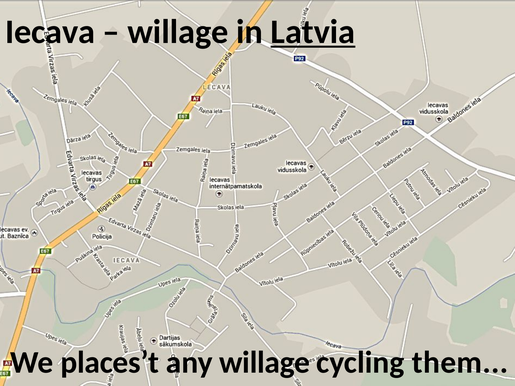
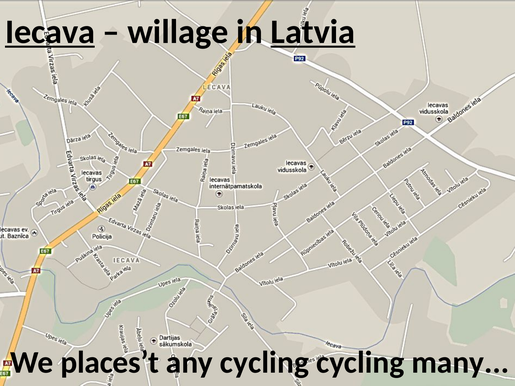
Iecava underline: none -> present
any willage: willage -> cycling
them: them -> many
